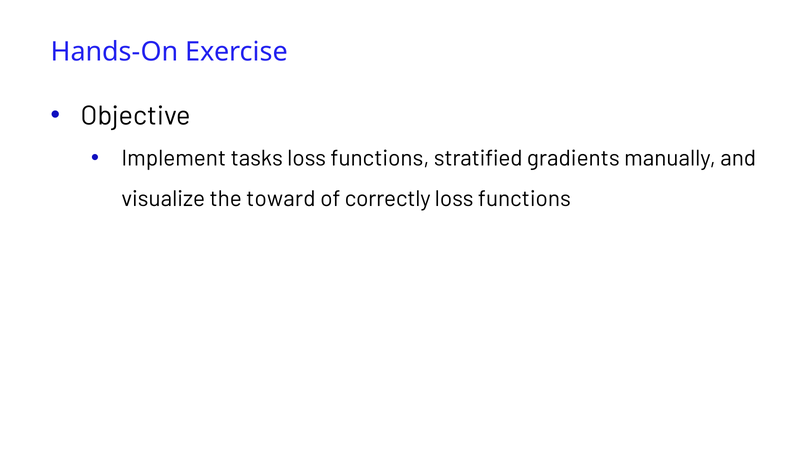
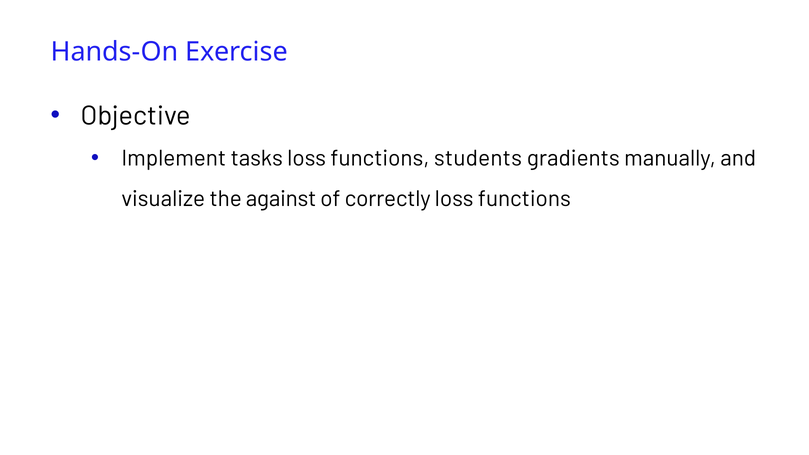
stratified: stratified -> students
toward: toward -> against
